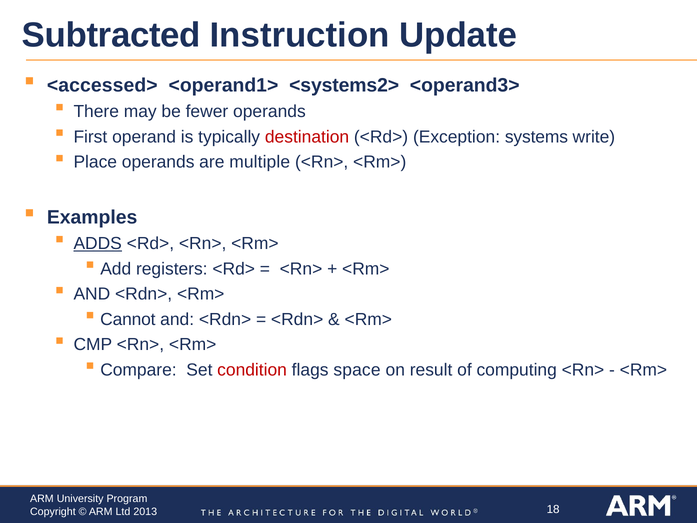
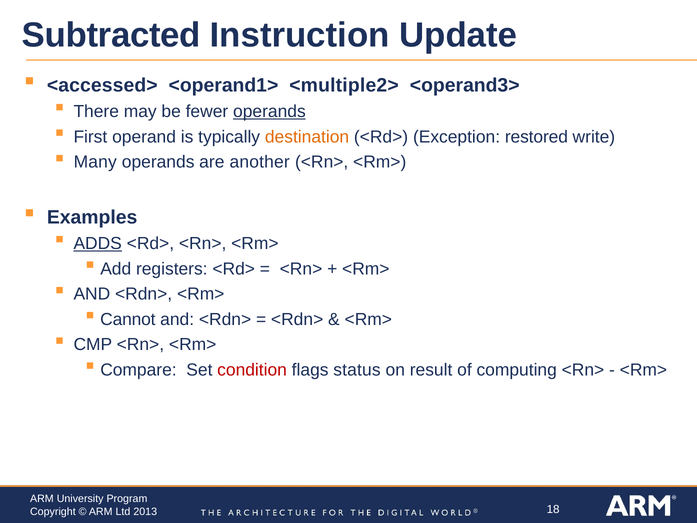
<systems2>: <systems2> -> <multiple2>
operands at (269, 111) underline: none -> present
destination colour: red -> orange
systems: systems -> restored
Place: Place -> Many
multiple: multiple -> another
space: space -> status
